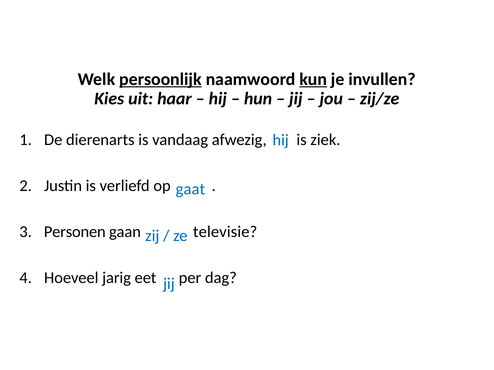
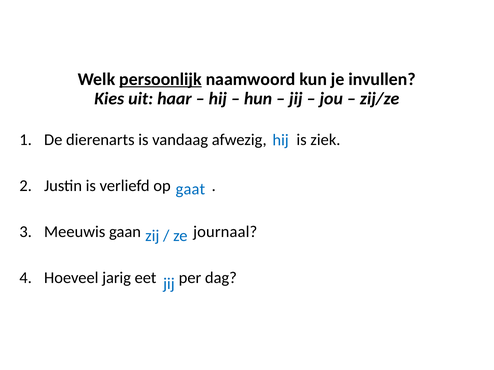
kun underline: present -> none
Personen: Personen -> Meeuwis
televisie: televisie -> journaal
